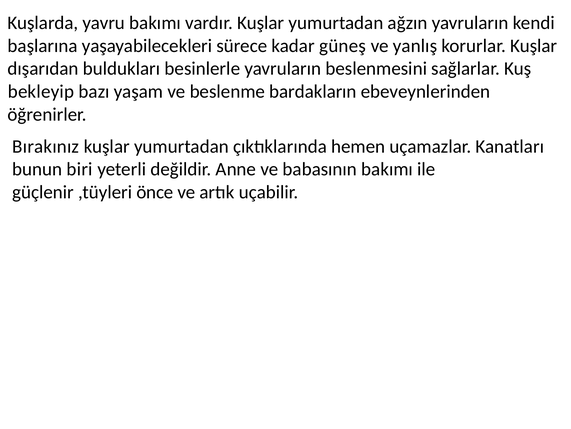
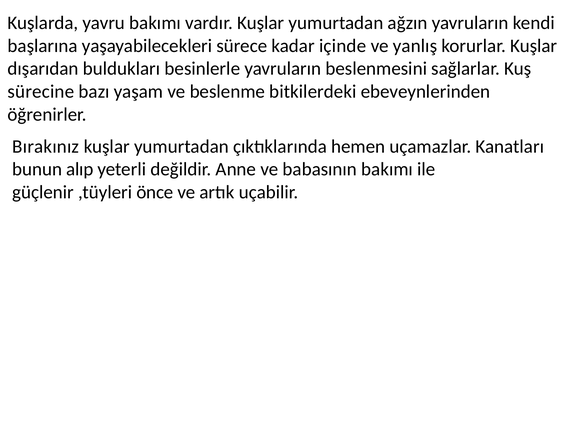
güneş: güneş -> içinde
bekleyip: bekleyip -> sürecine
bardakların: bardakların -> bitkilerdeki
biri: biri -> alıp
